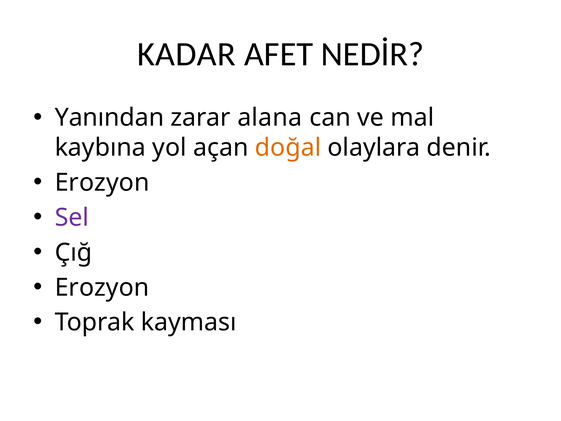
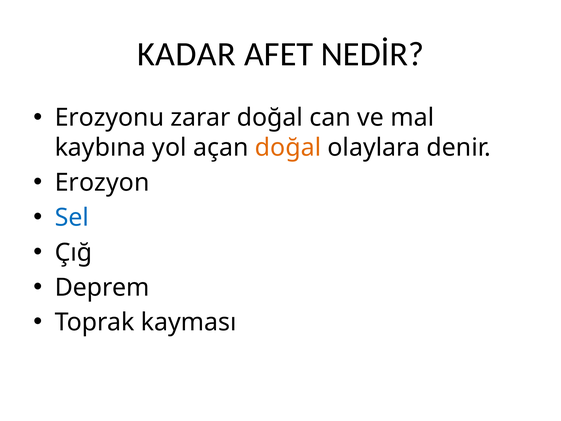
Yanından: Yanından -> Erozyonu
zarar alana: alana -> doğal
Sel colour: purple -> blue
Erozyon at (102, 287): Erozyon -> Deprem
